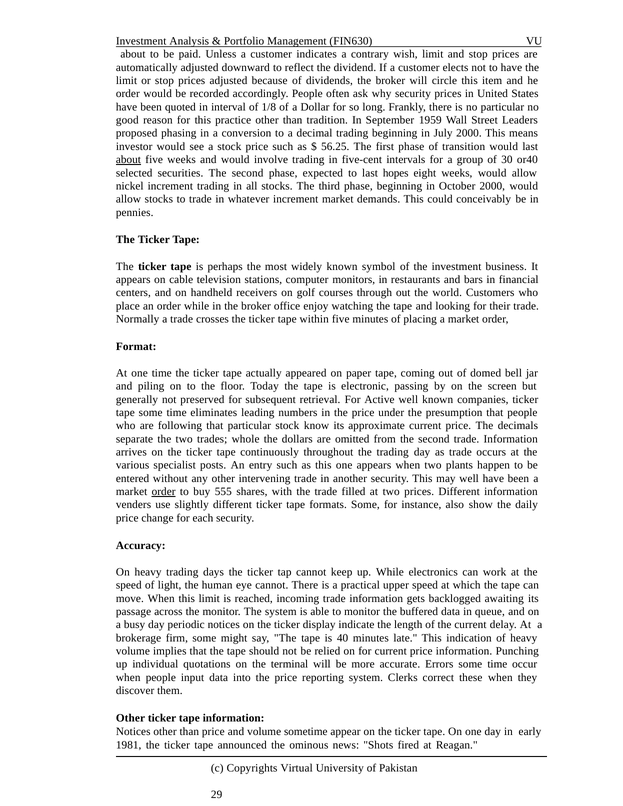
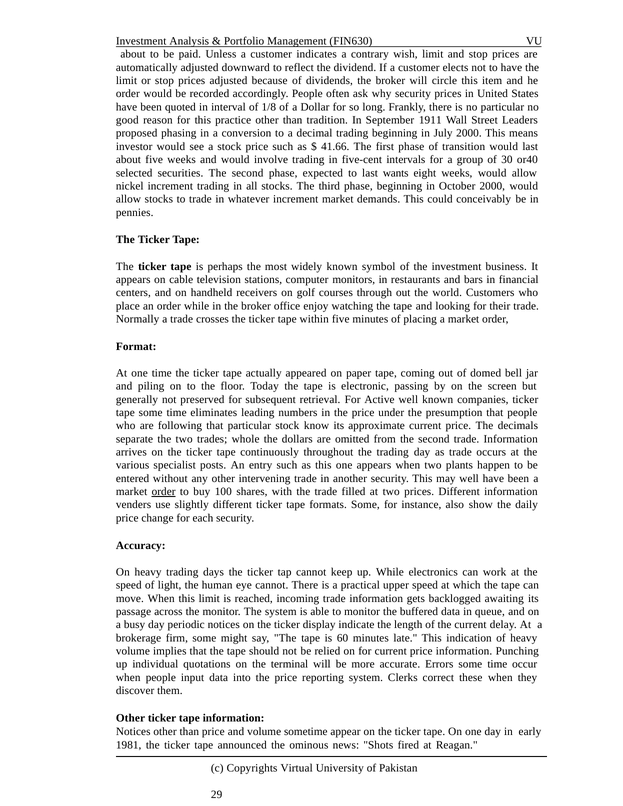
1959: 1959 -> 1911
56.25: 56.25 -> 41.66
about at (128, 160) underline: present -> none
hopes: hopes -> wants
555: 555 -> 100
40: 40 -> 60
